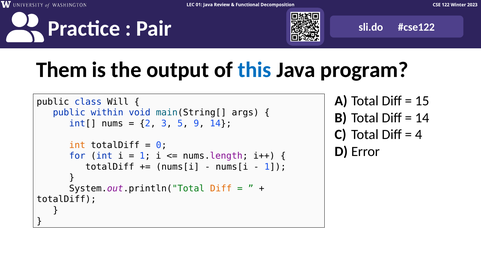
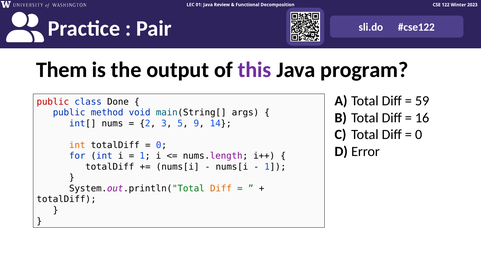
this colour: blue -> purple
15: 15 -> 59
public at (53, 102) colour: black -> red
Will: Will -> Done
within: within -> method
14 at (422, 118): 14 -> 16
4 at (419, 134): 4 -> 0
